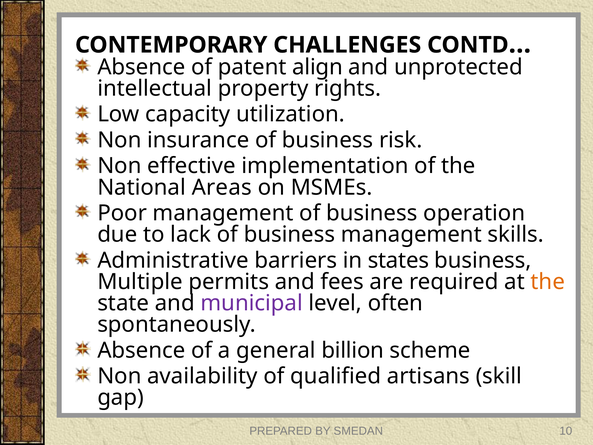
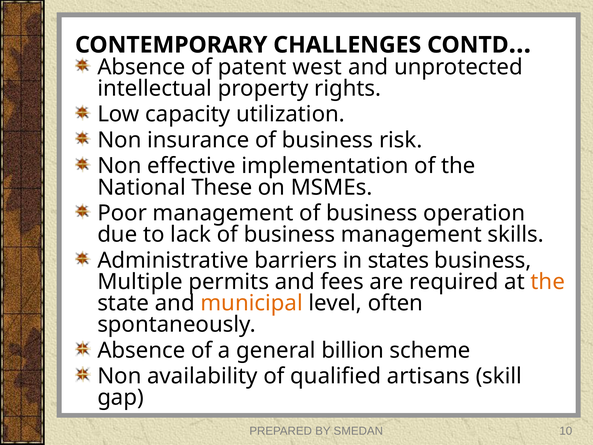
align: align -> west
Areas: Areas -> These
municipal colour: purple -> orange
